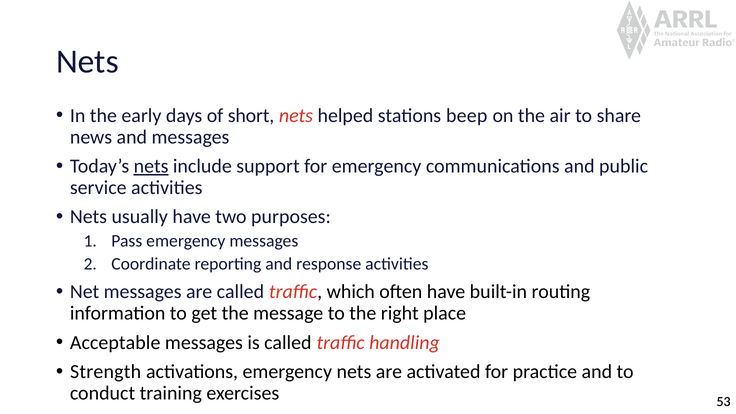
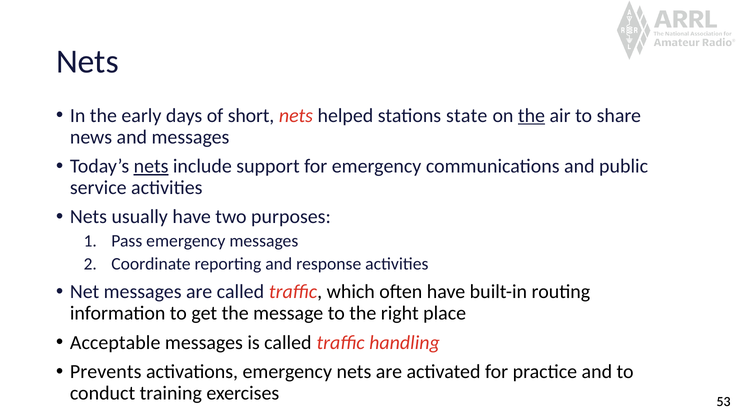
beep: beep -> state
the at (531, 115) underline: none -> present
Strength: Strength -> Prevents
